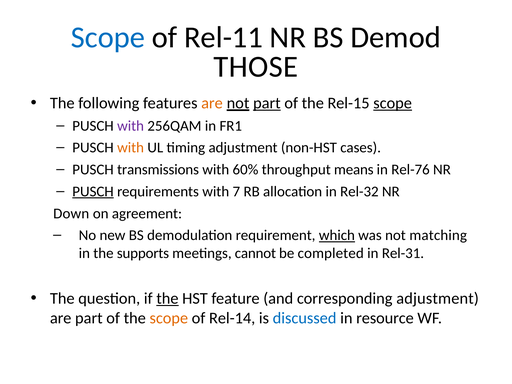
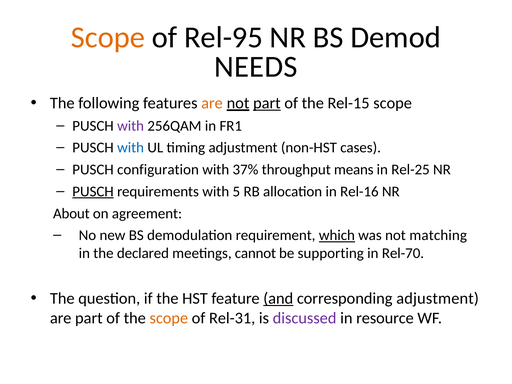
Scope at (108, 37) colour: blue -> orange
Rel-11: Rel-11 -> Rel-95
THOSE: THOSE -> NEEDS
scope at (393, 103) underline: present -> none
with at (131, 148) colour: orange -> blue
transmissions: transmissions -> configuration
60%: 60% -> 37%
Rel-76: Rel-76 -> Rel-25
7: 7 -> 5
Rel-32: Rel-32 -> Rel-16
Down: Down -> About
supports: supports -> declared
completed: completed -> supporting
Rel-31: Rel-31 -> Rel-70
the at (167, 299) underline: present -> none
and underline: none -> present
Rel-14: Rel-14 -> Rel-31
discussed colour: blue -> purple
